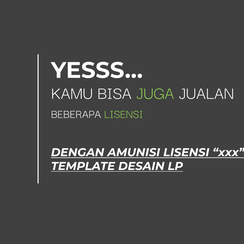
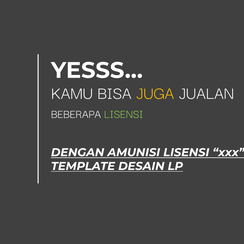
JUGA colour: light green -> yellow
